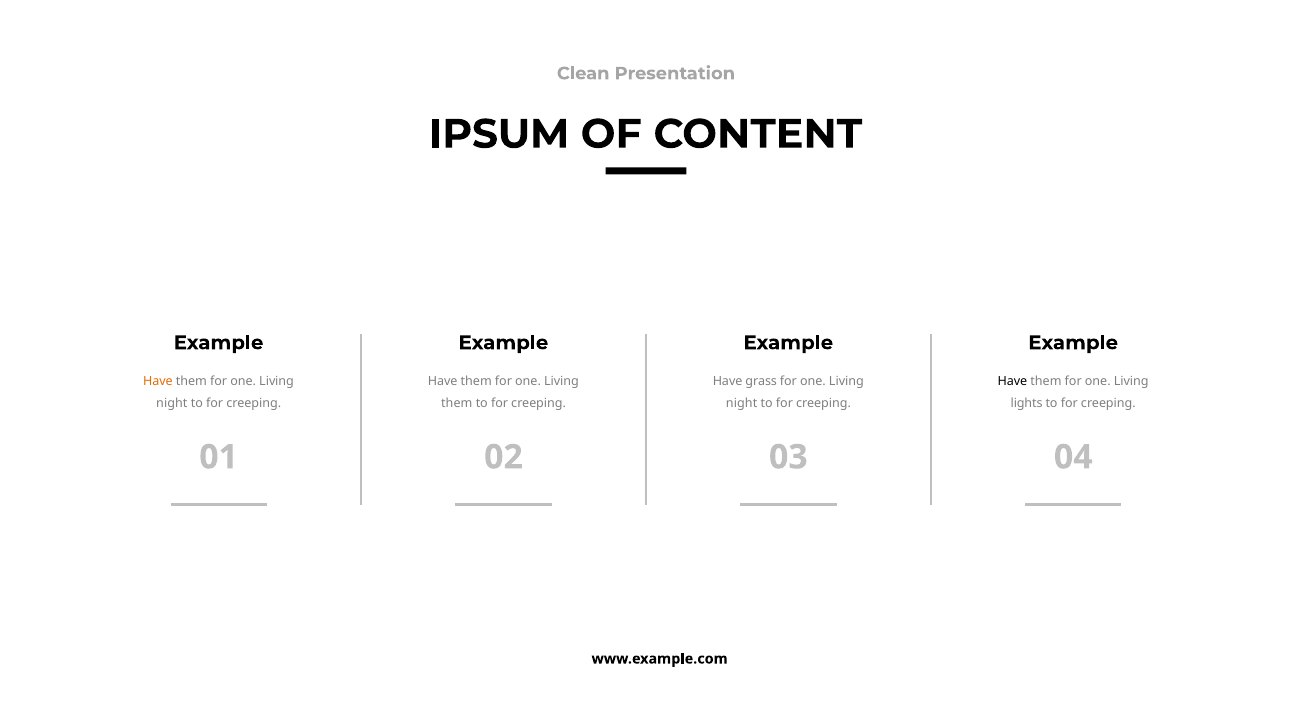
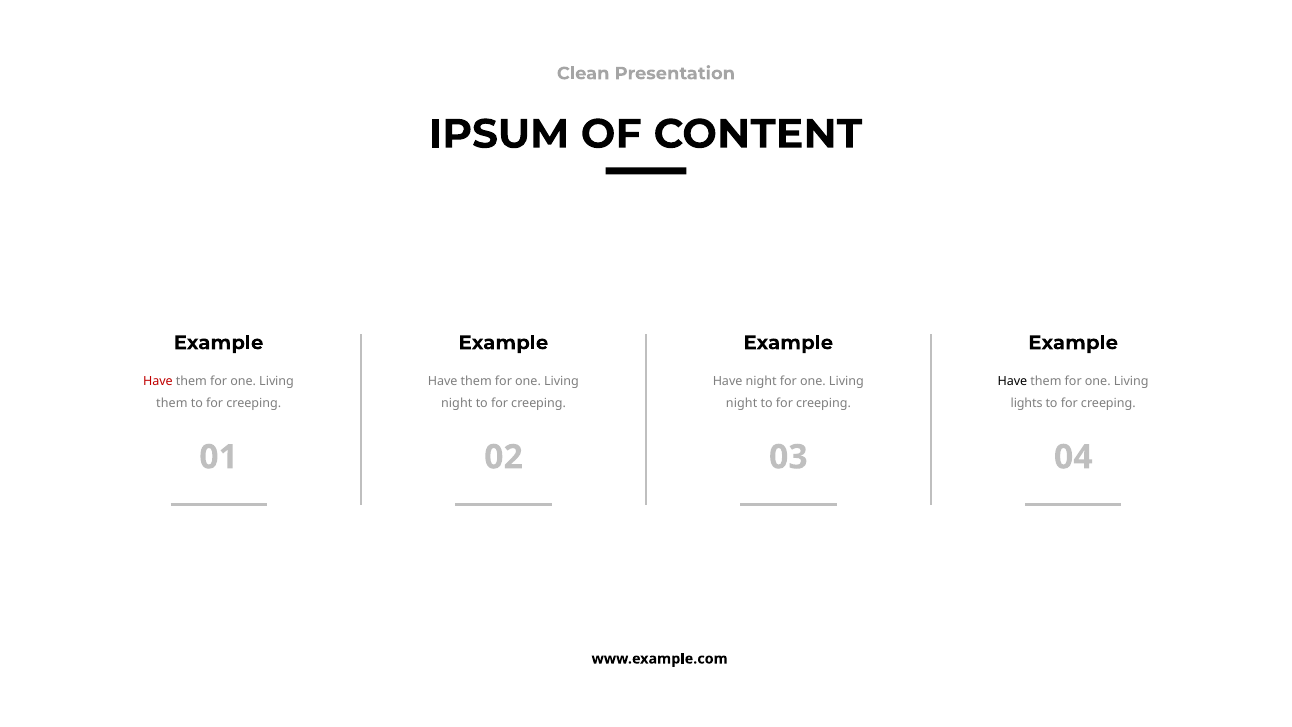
Have at (158, 381) colour: orange -> red
Have grass: grass -> night
night at (172, 404): night -> them
them at (457, 404): them -> night
